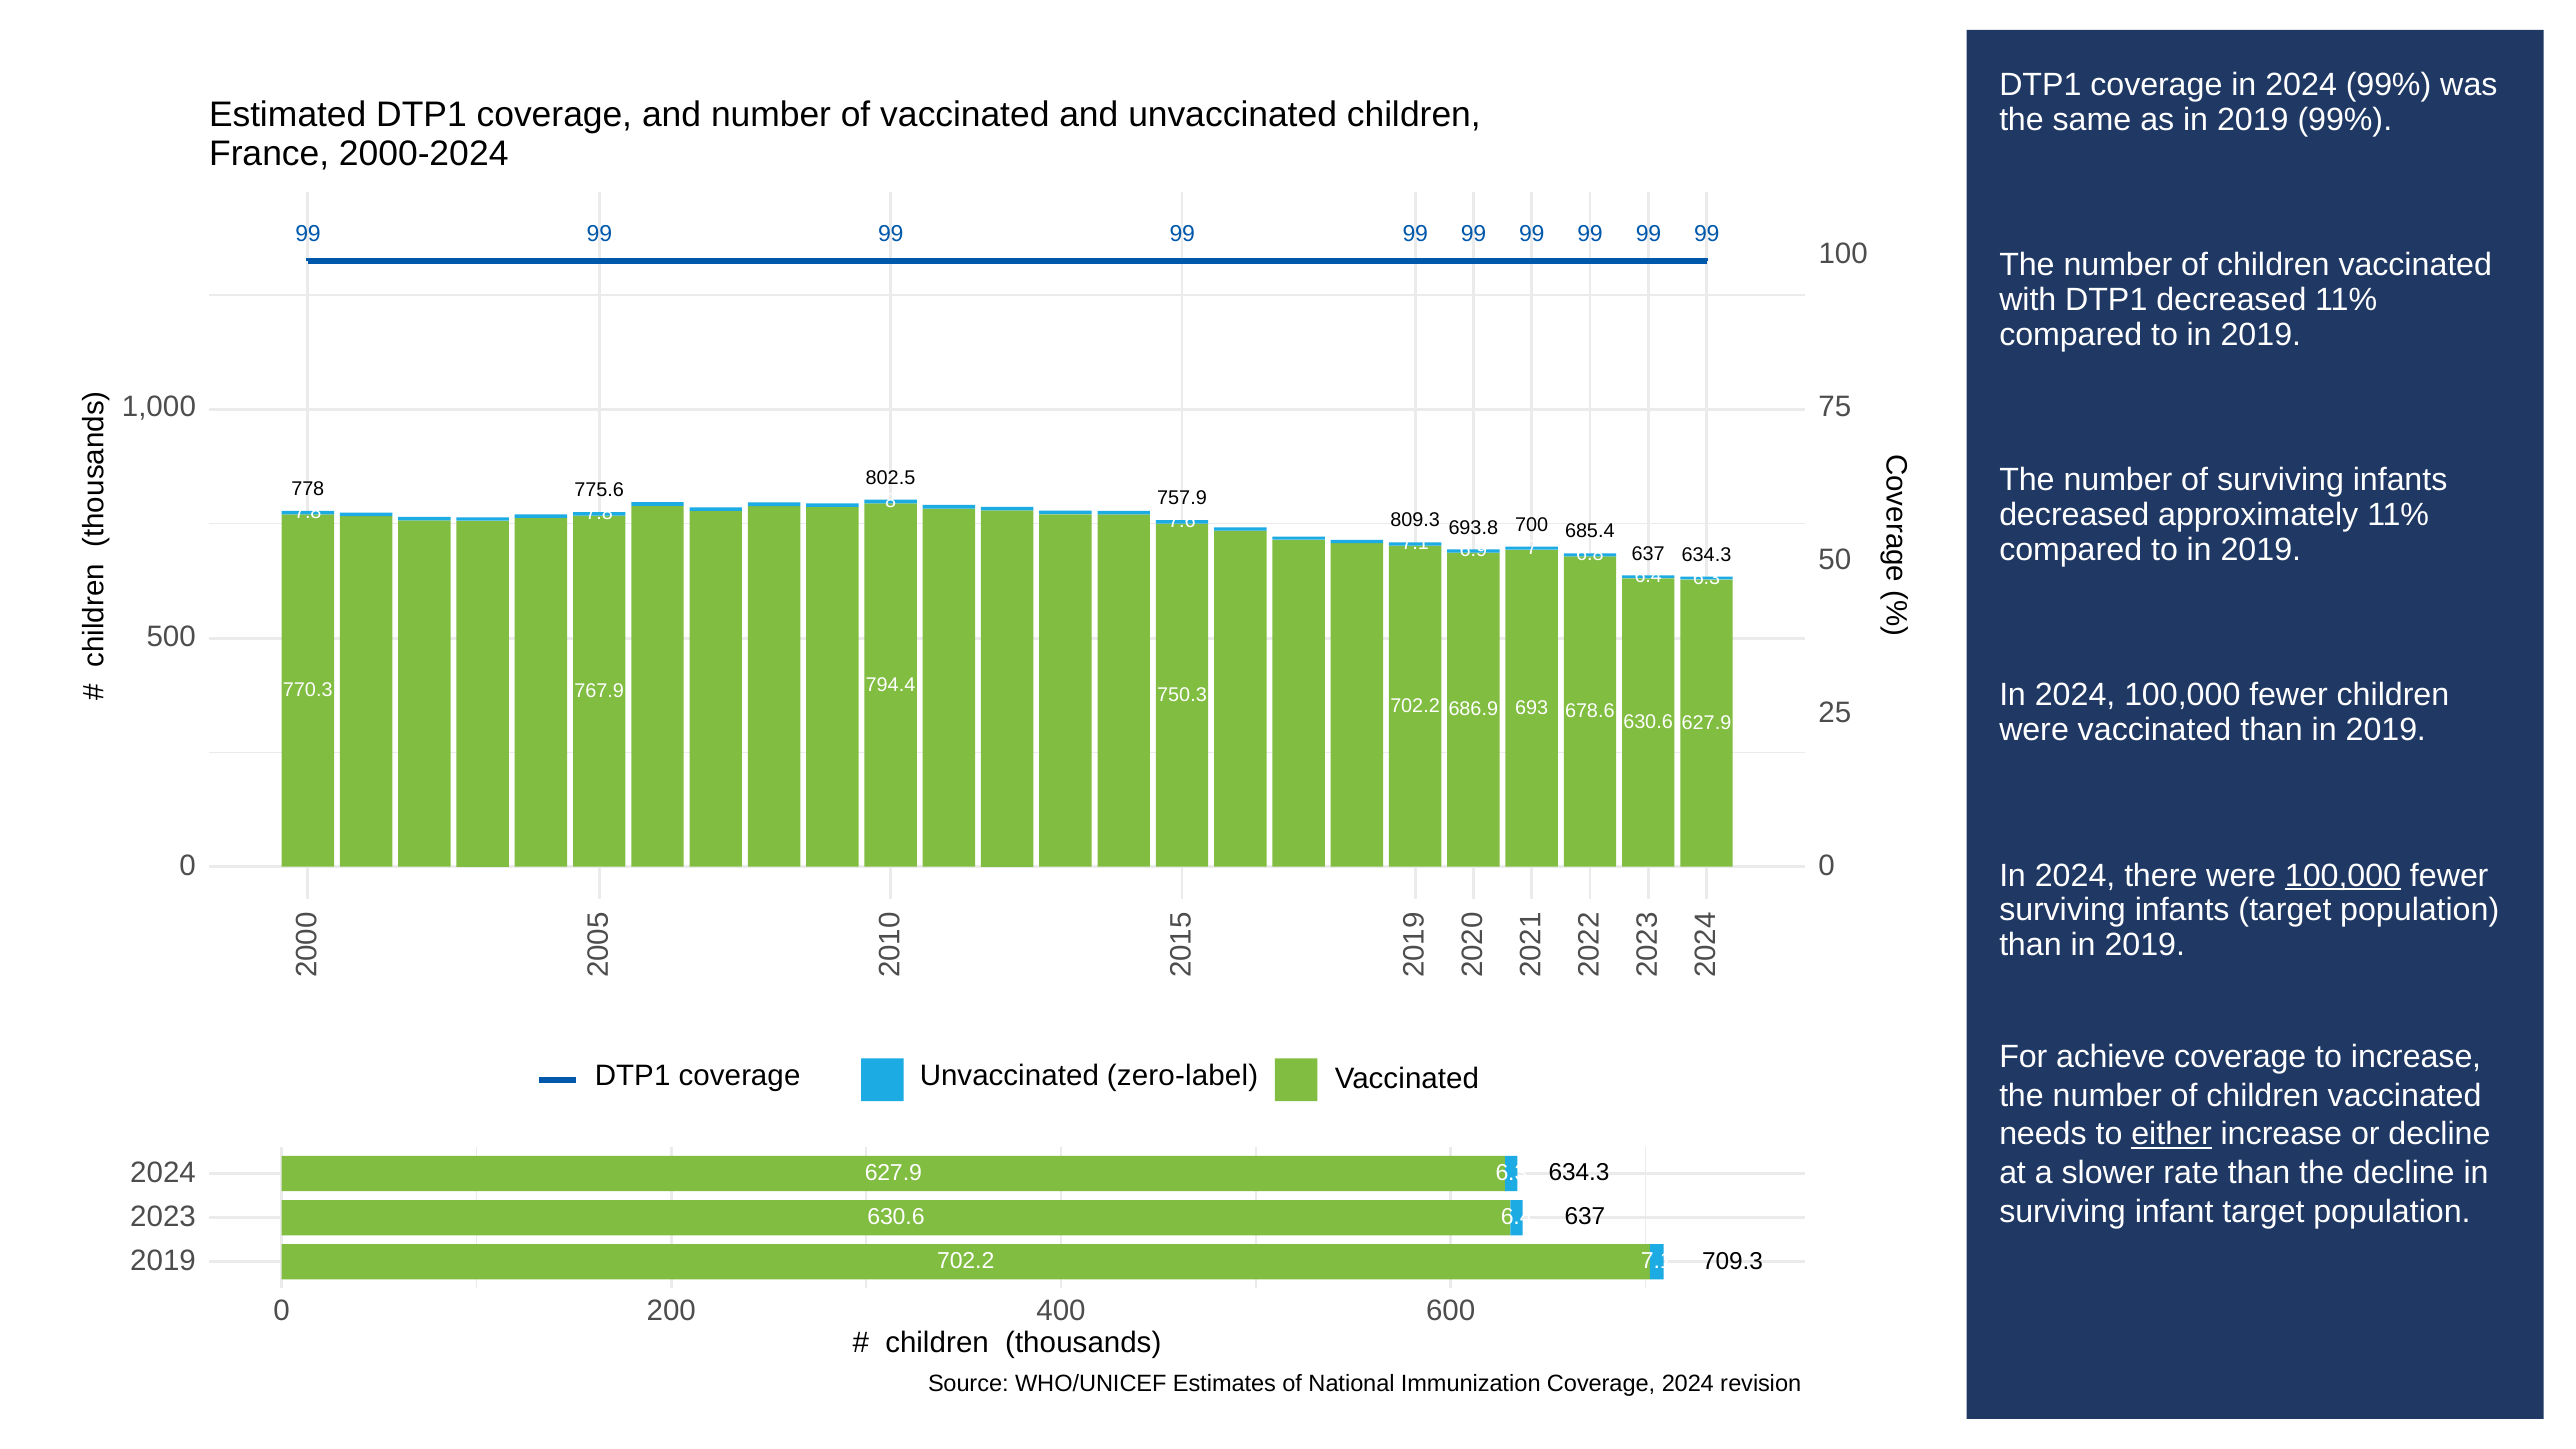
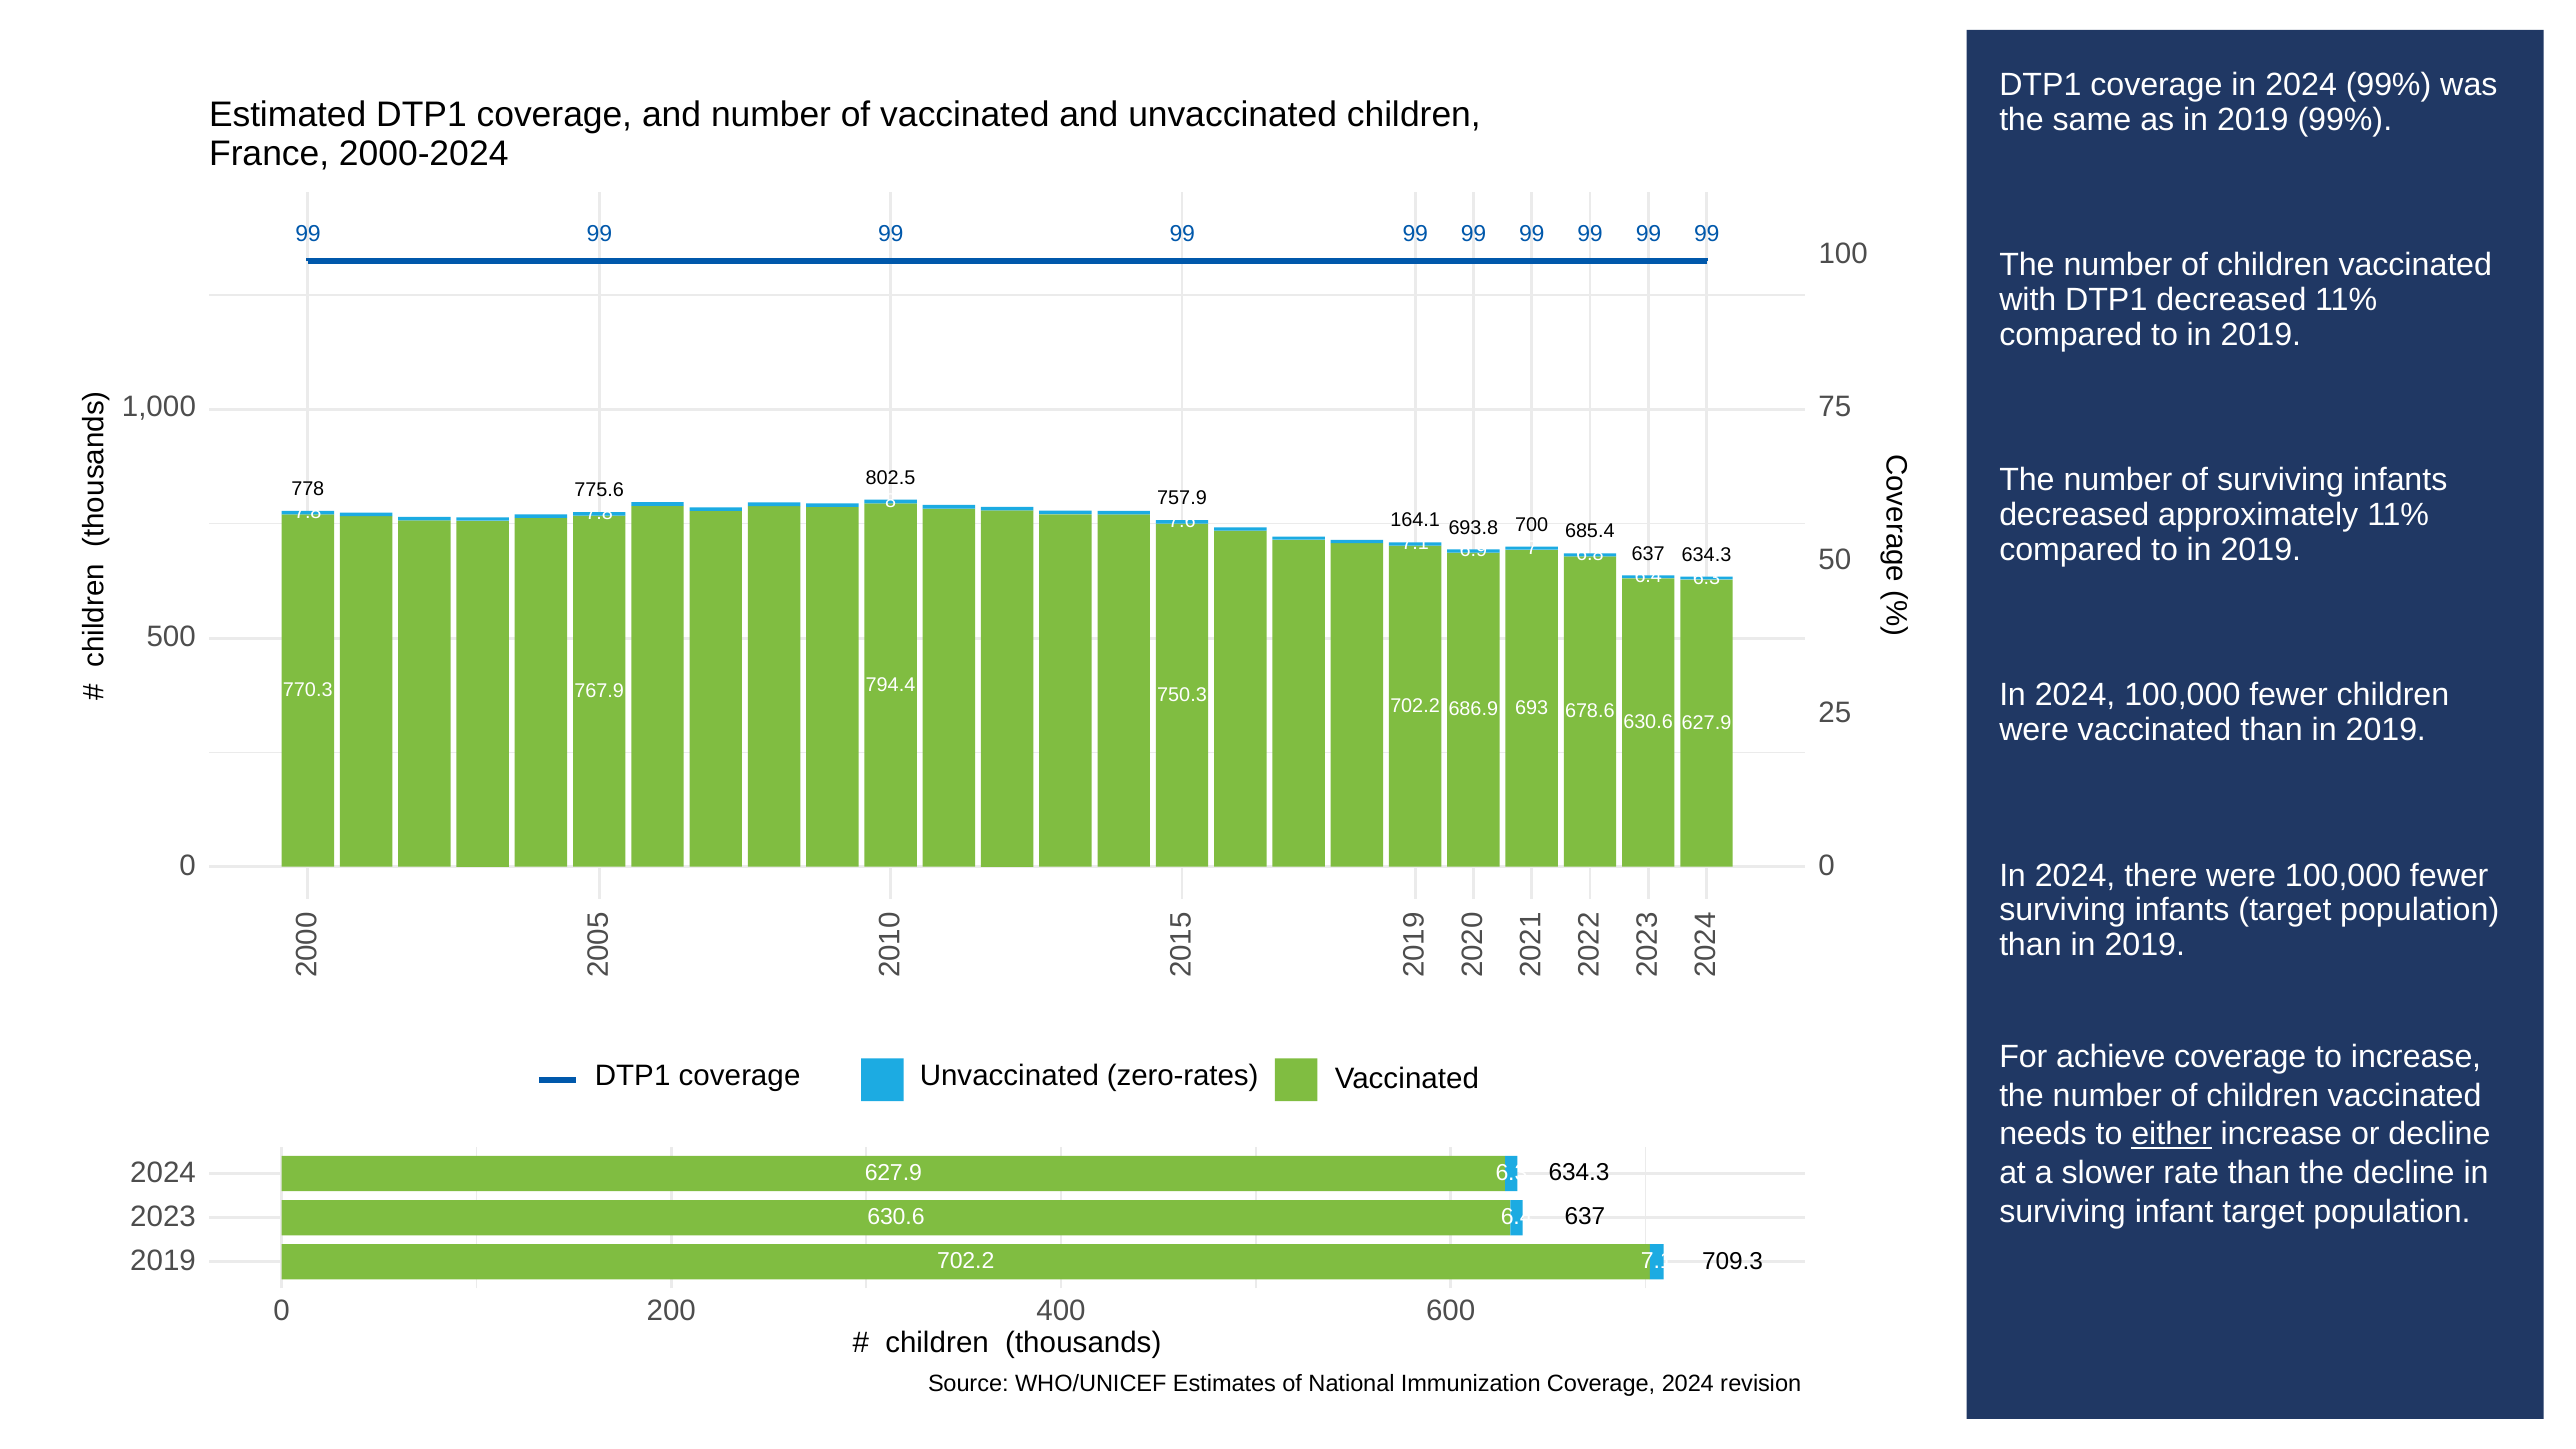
809.3: 809.3 -> 164.1
100,000 at (2343, 876) underline: present -> none
zero-label: zero-label -> zero-rates
